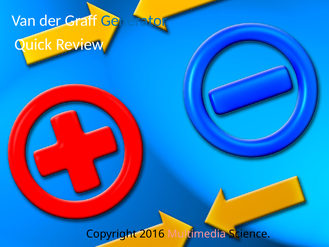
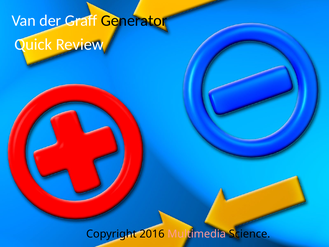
Generator colour: blue -> black
